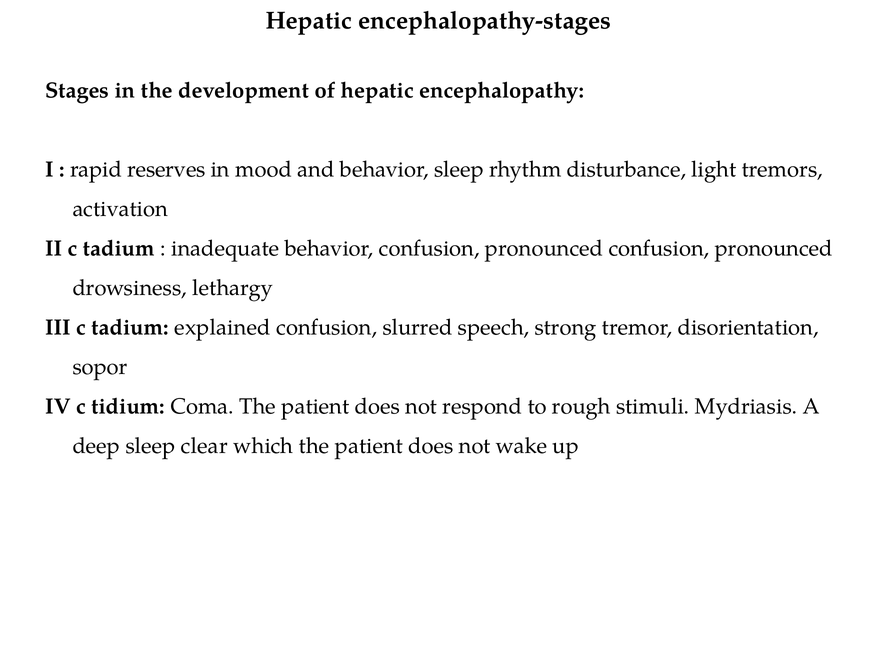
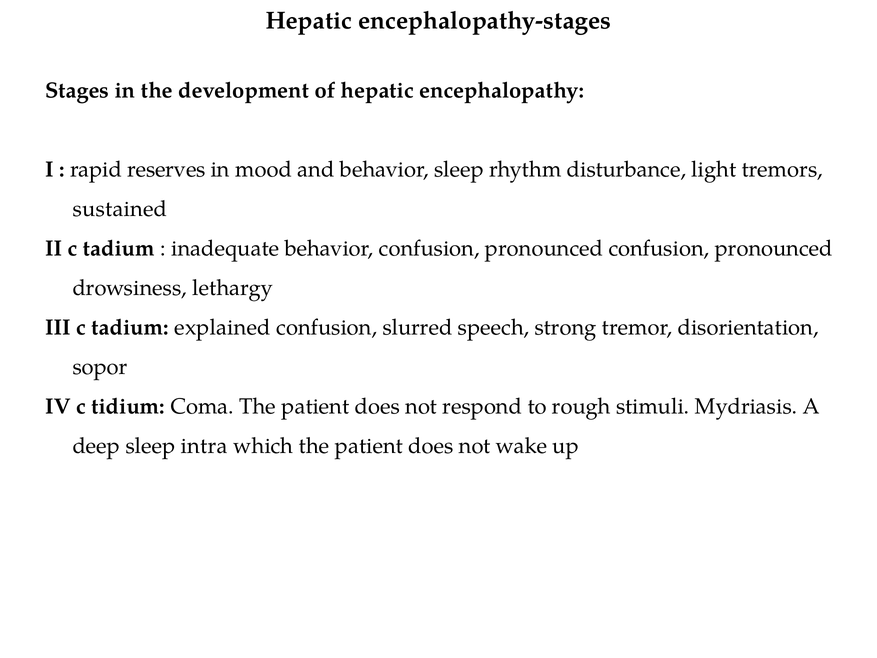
activation: activation -> sustained
clear: clear -> intra
